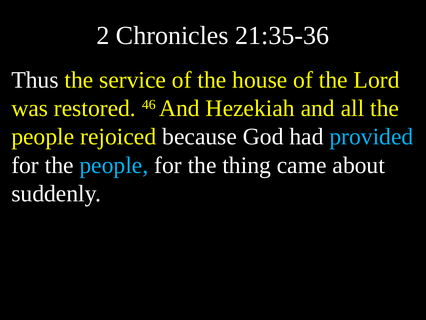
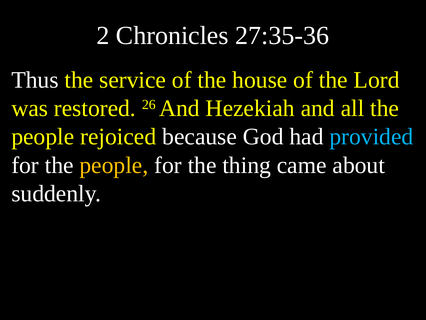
21:35-36: 21:35-36 -> 27:35-36
46: 46 -> 26
people at (114, 165) colour: light blue -> yellow
